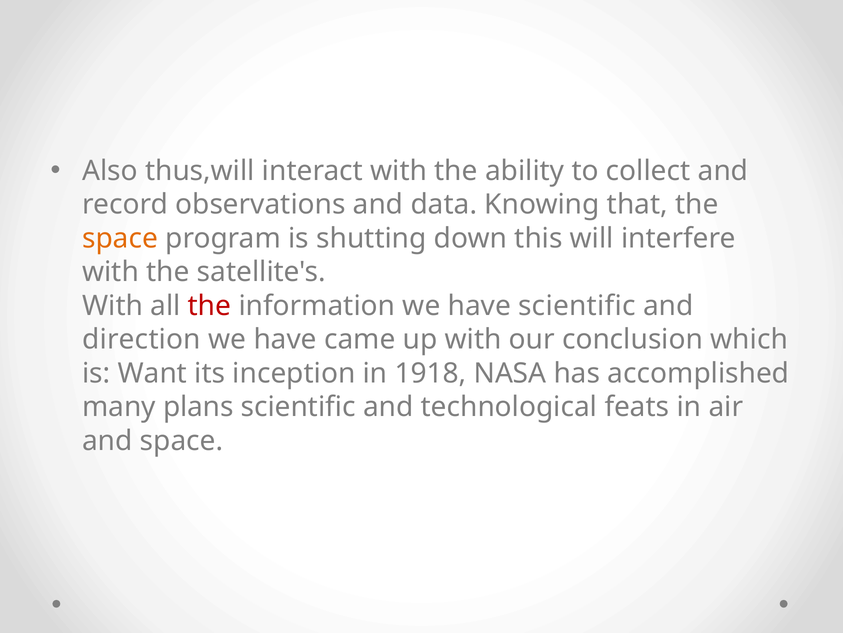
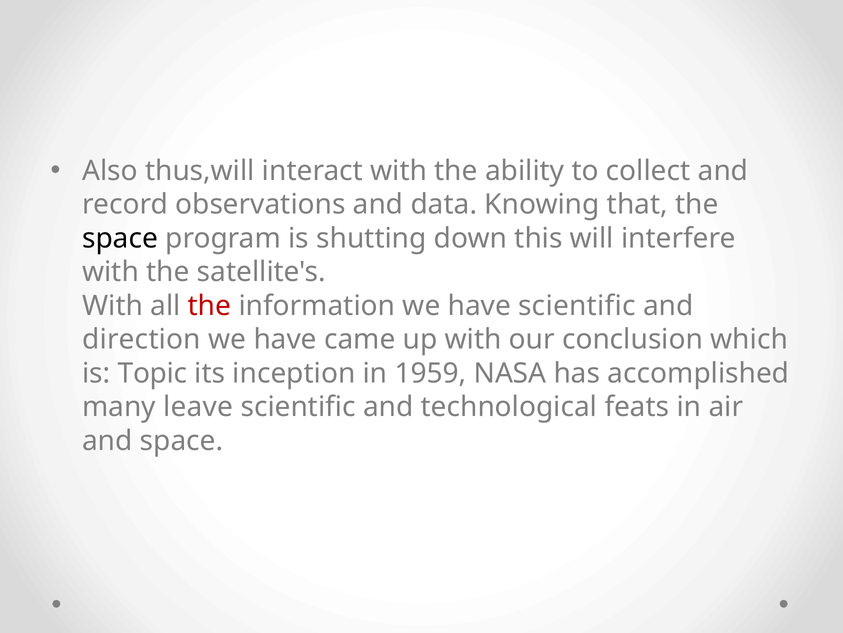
space at (120, 238) colour: orange -> black
Want: Want -> Topic
1918: 1918 -> 1959
plans: plans -> leave
